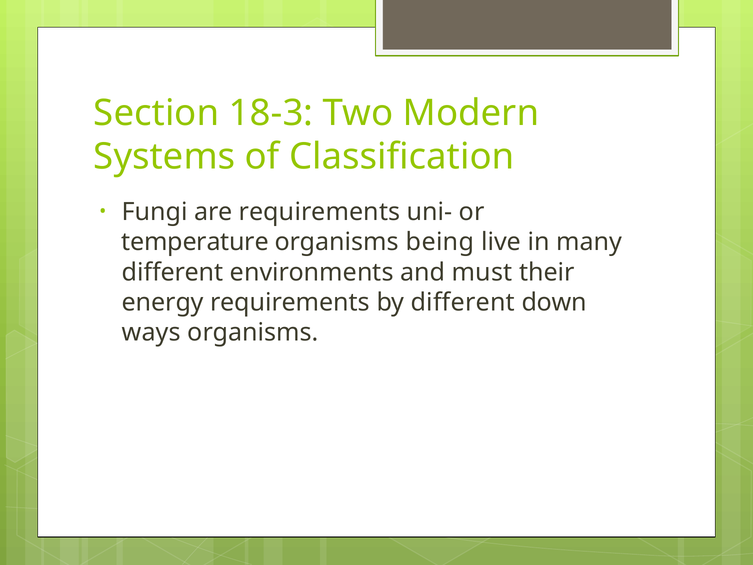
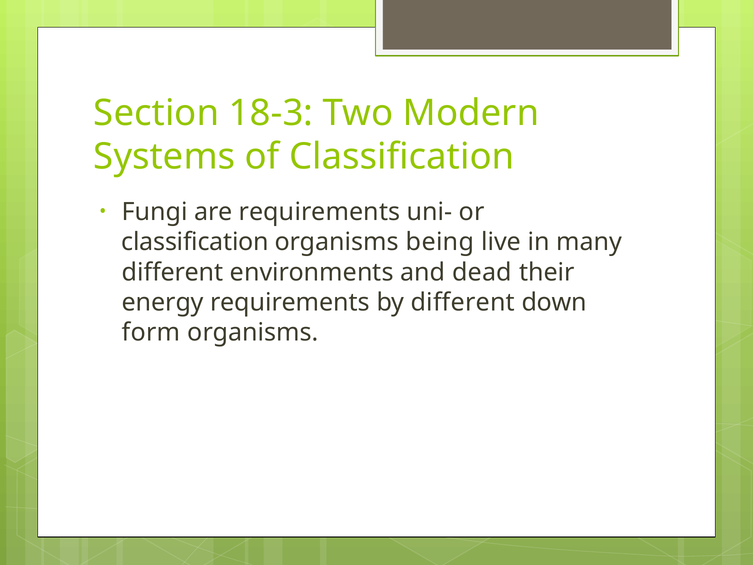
temperature at (195, 242): temperature -> classification
must: must -> dead
ways: ways -> form
